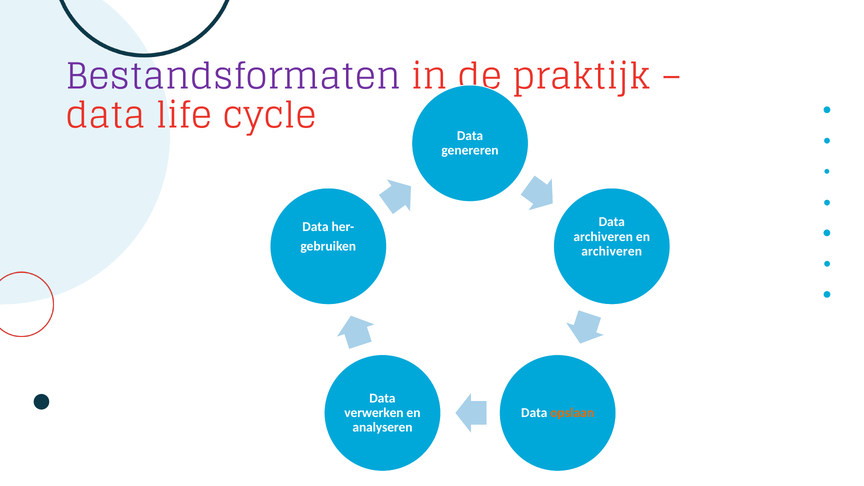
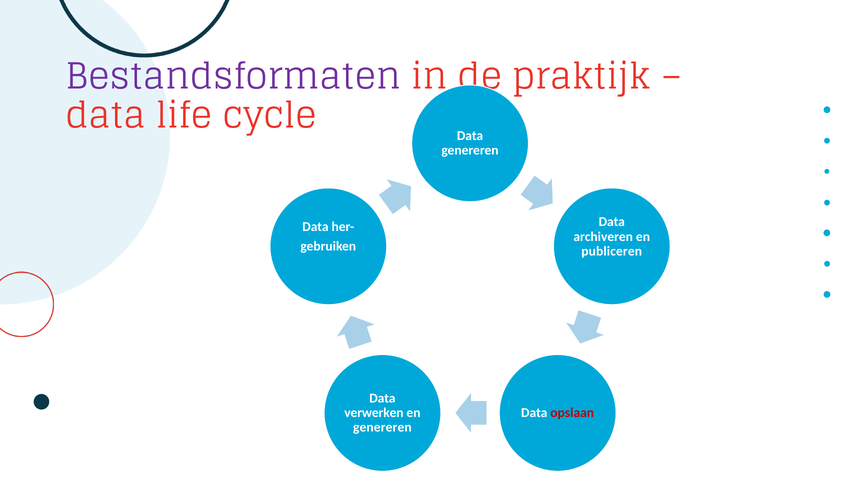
archiveren at (612, 251): archiveren -> publiceren
opslaan colour: orange -> red
analyseren at (382, 427): analyseren -> genereren
